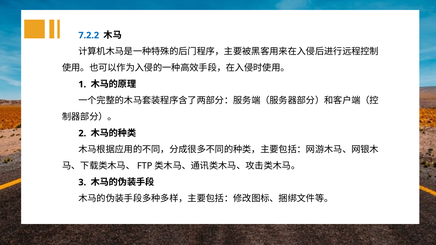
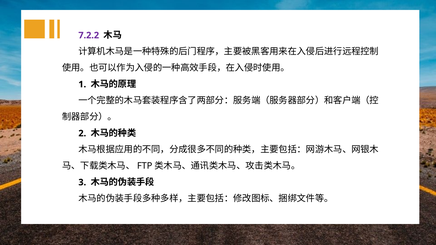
7.2.2 colour: blue -> purple
